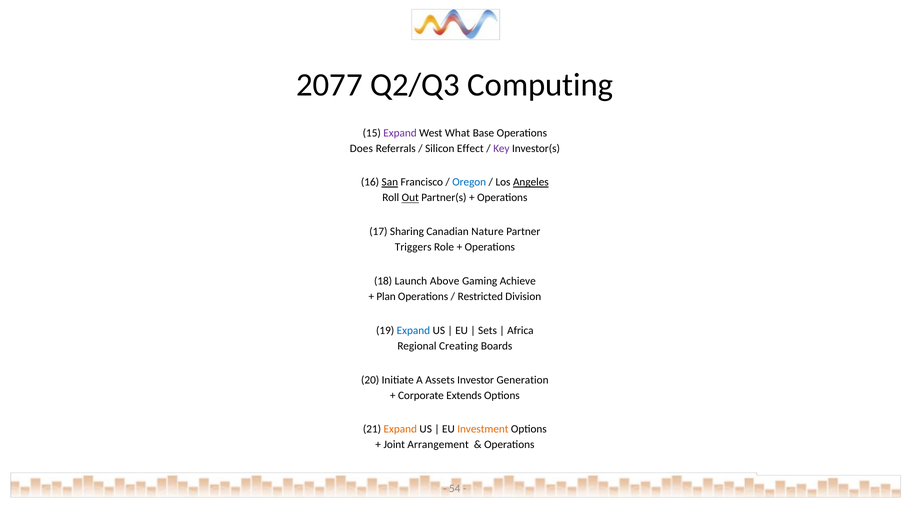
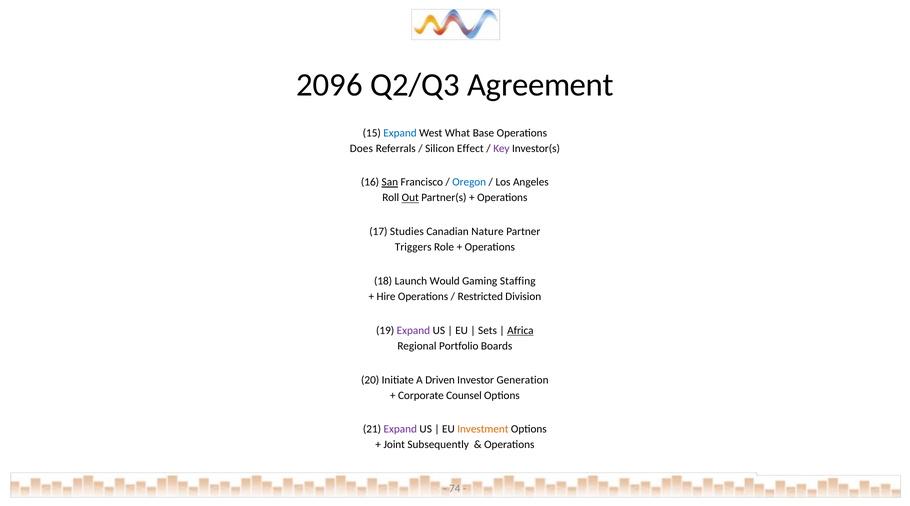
2077: 2077 -> 2096
Computing: Computing -> Agreement
Expand at (400, 133) colour: purple -> blue
Angeles underline: present -> none
Sharing: Sharing -> Studies
Above: Above -> Would
Achieve: Achieve -> Staffing
Plan: Plan -> Hire
Expand at (413, 330) colour: blue -> purple
Africa underline: none -> present
Creating: Creating -> Portfolio
Assets: Assets -> Driven
Extends: Extends -> Counsel
Expand at (400, 429) colour: orange -> purple
Arrangement: Arrangement -> Subsequently
54: 54 -> 74
